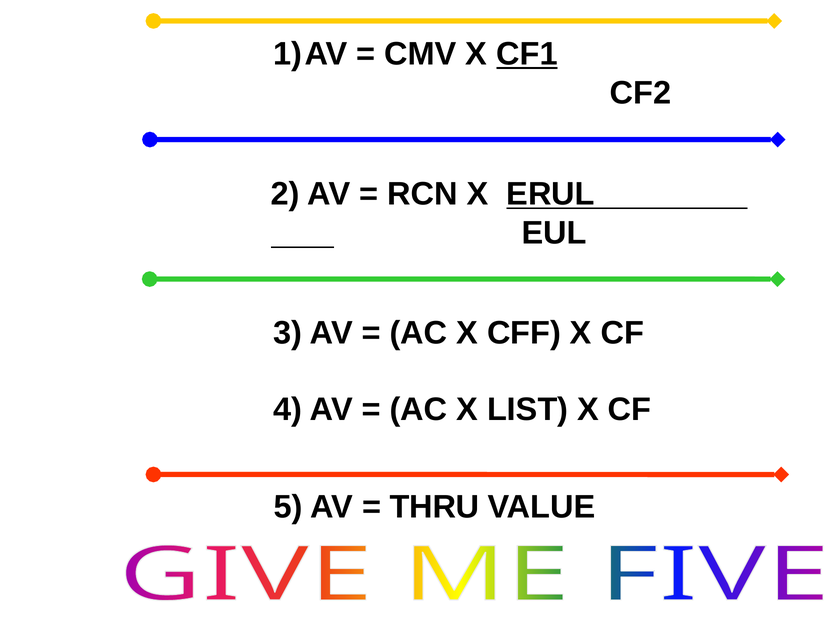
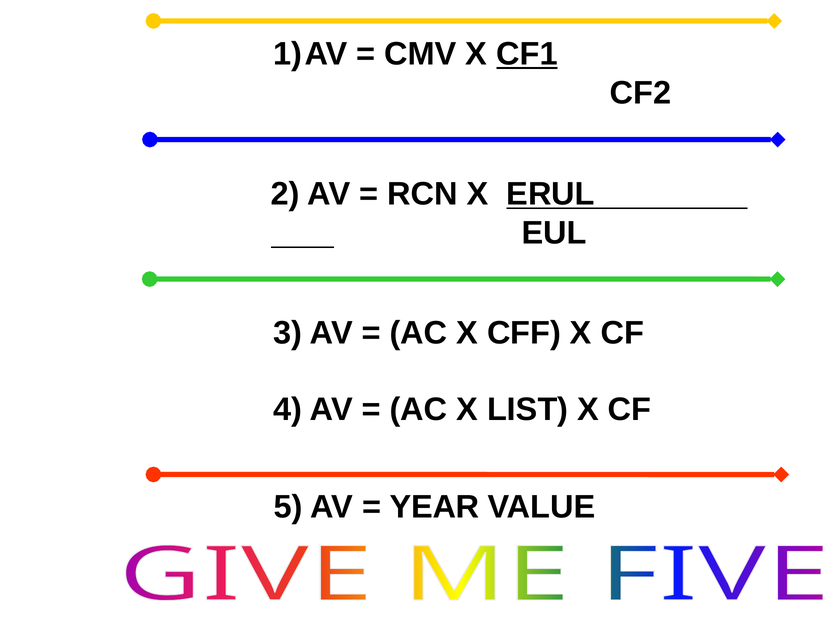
THRU: THRU -> YEAR
